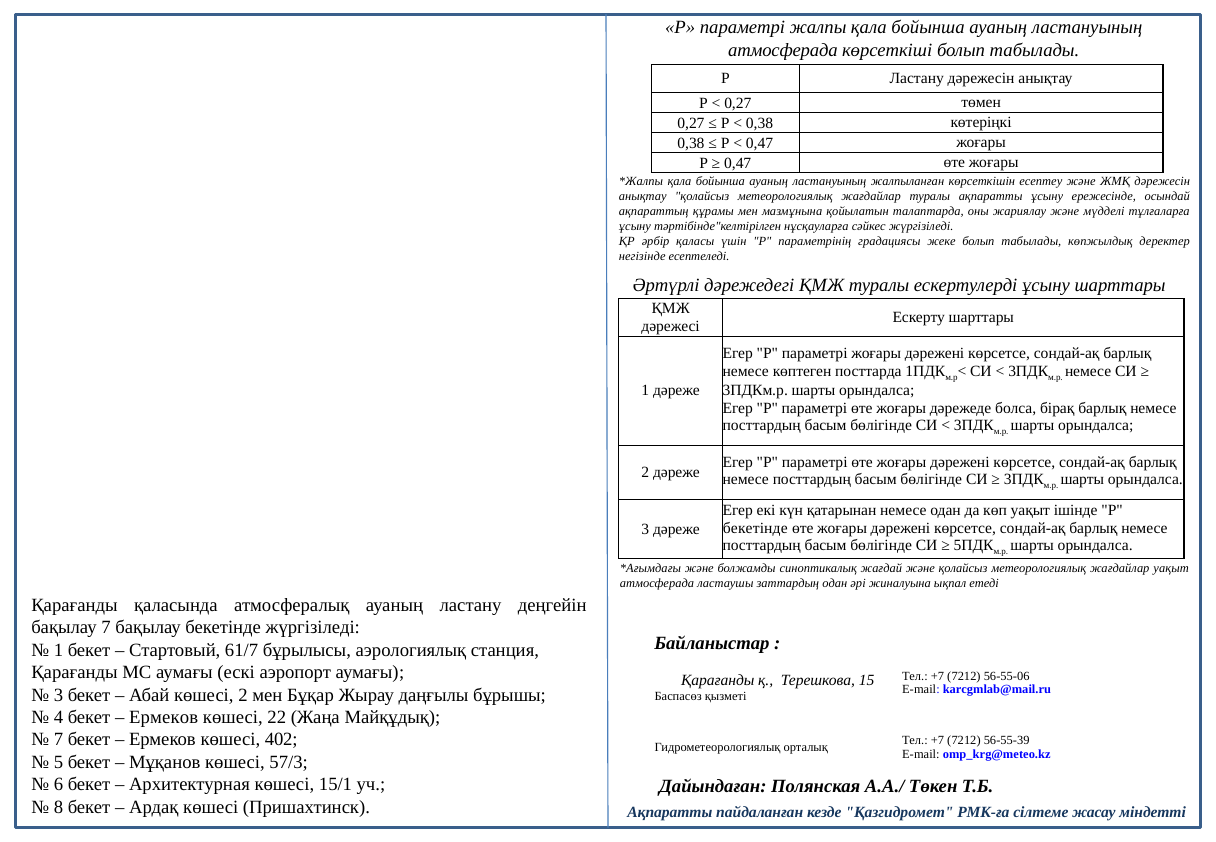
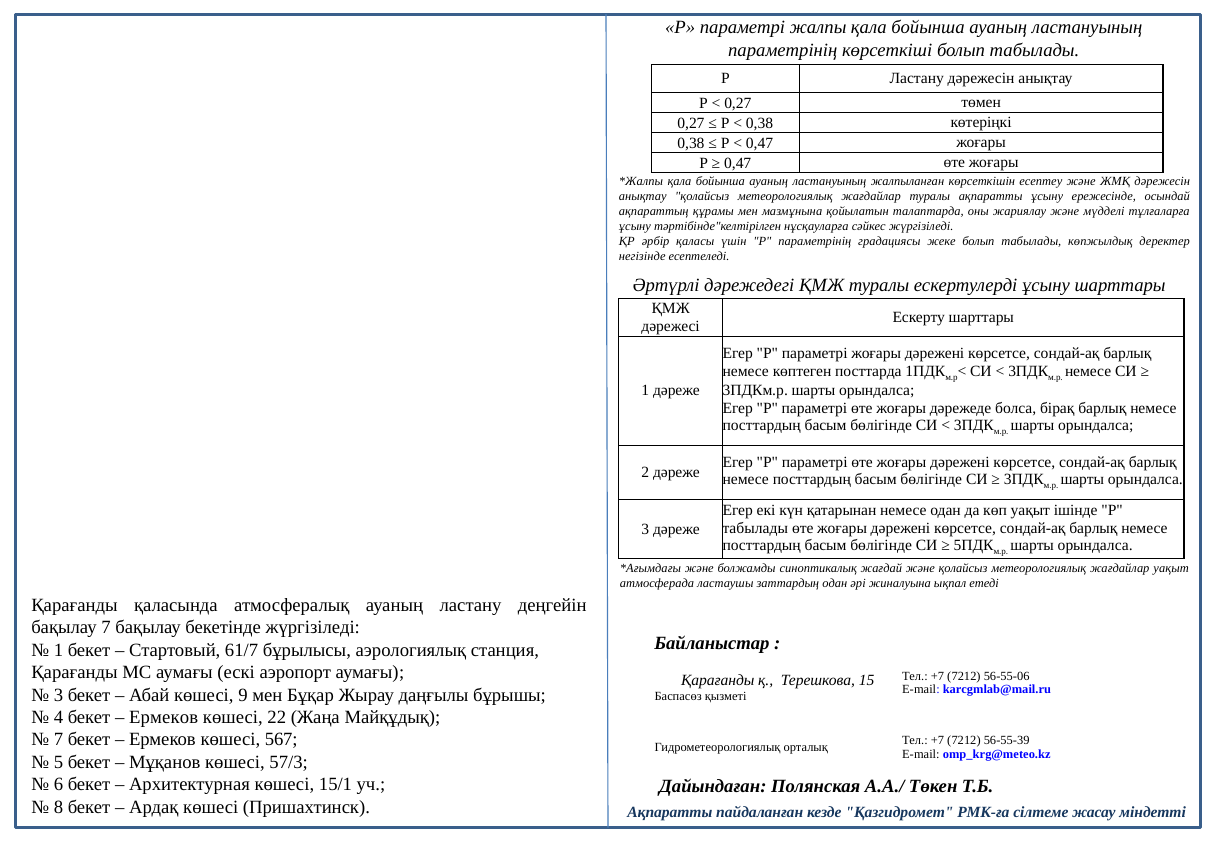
атмосферада at (783, 50): атмосферада -> параметрінің
бекетінде at (755, 528): бекетінде -> табылады
көшесі 2: 2 -> 9
402: 402 -> 567
